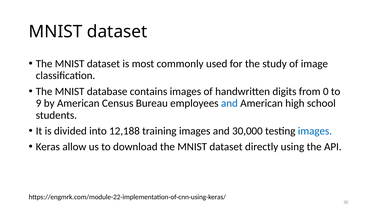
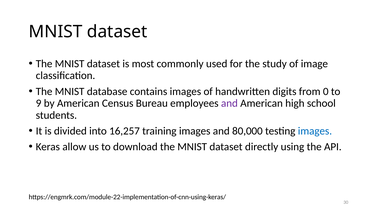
and at (229, 103) colour: blue -> purple
12,188: 12,188 -> 16,257
30,000: 30,000 -> 80,000
